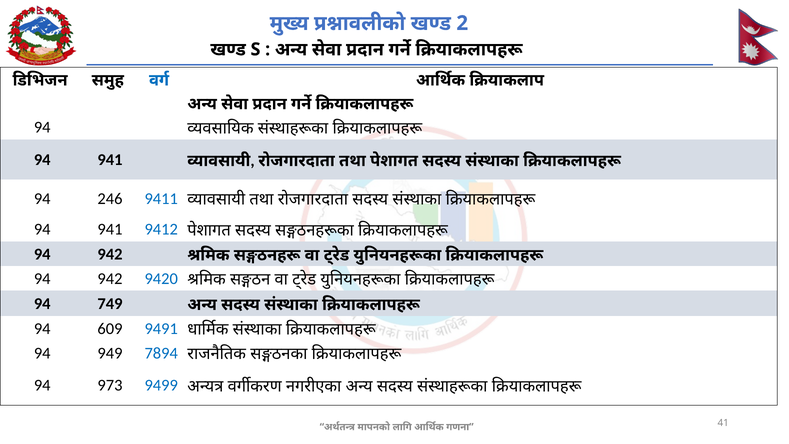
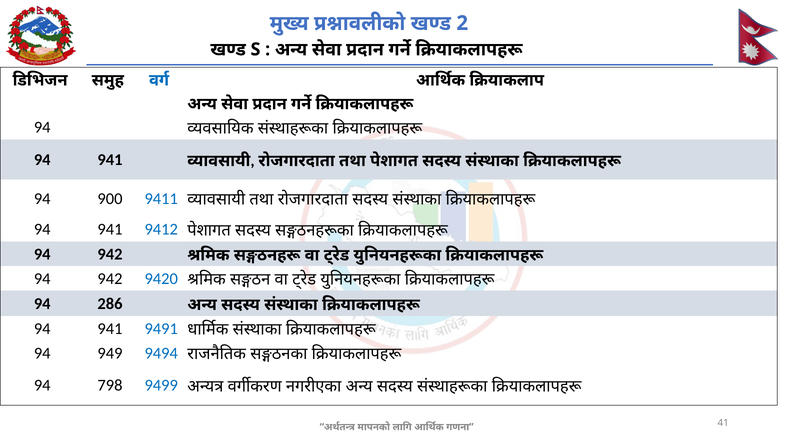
246: 246 -> 900
749: 749 -> 286
609 at (110, 328): 609 -> 941
7894: 7894 -> 9494
973: 973 -> 798
